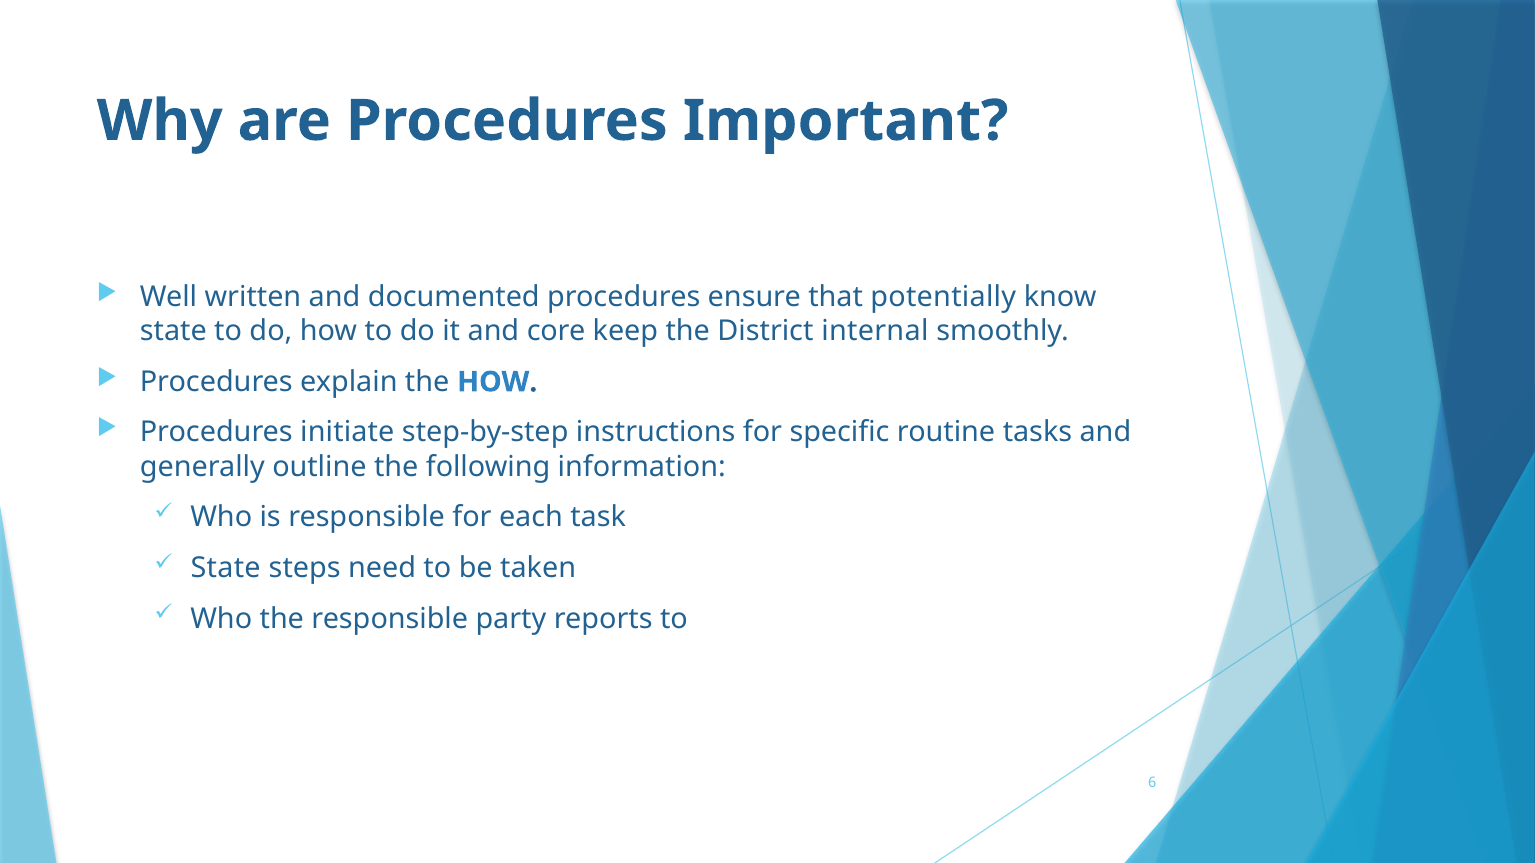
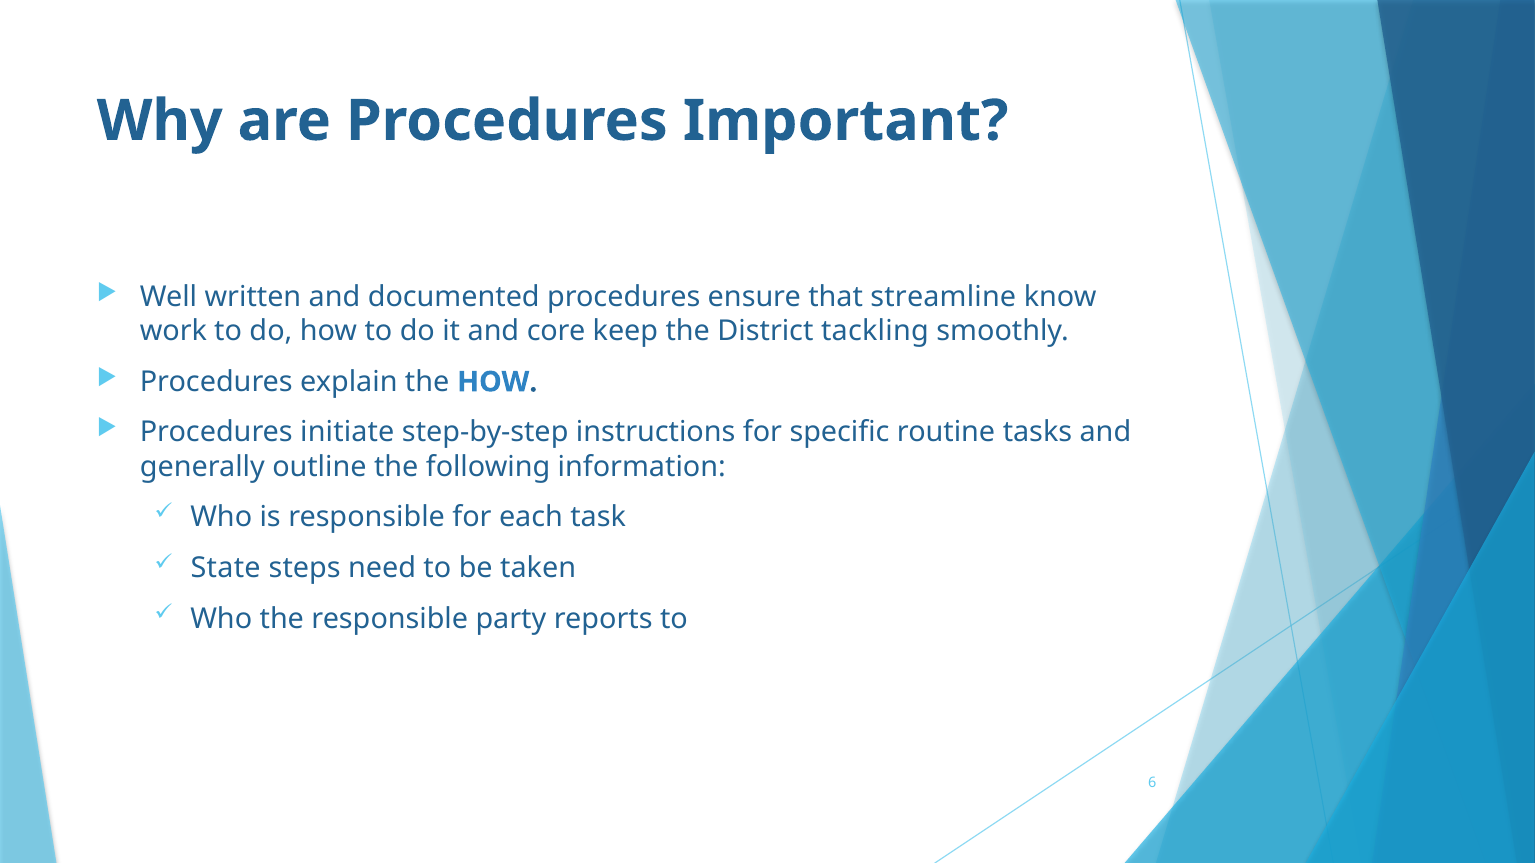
potentially: potentially -> streamline
state at (173, 332): state -> work
internal: internal -> tackling
